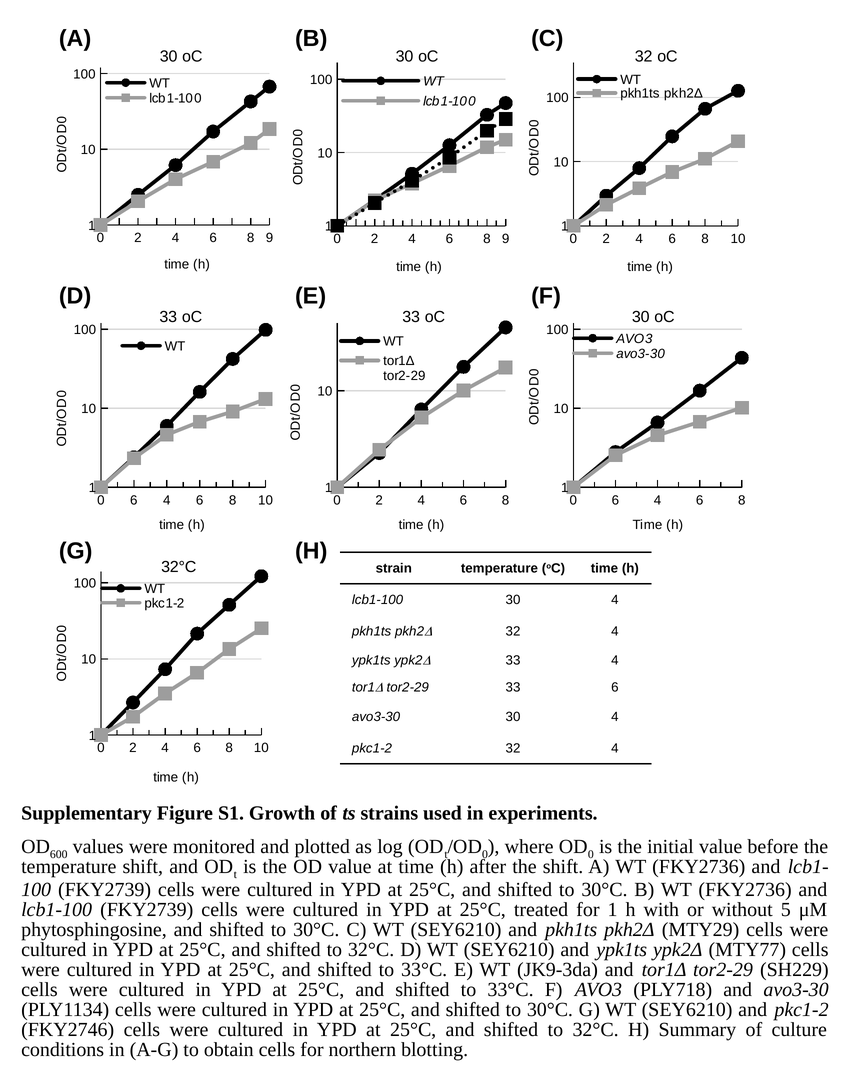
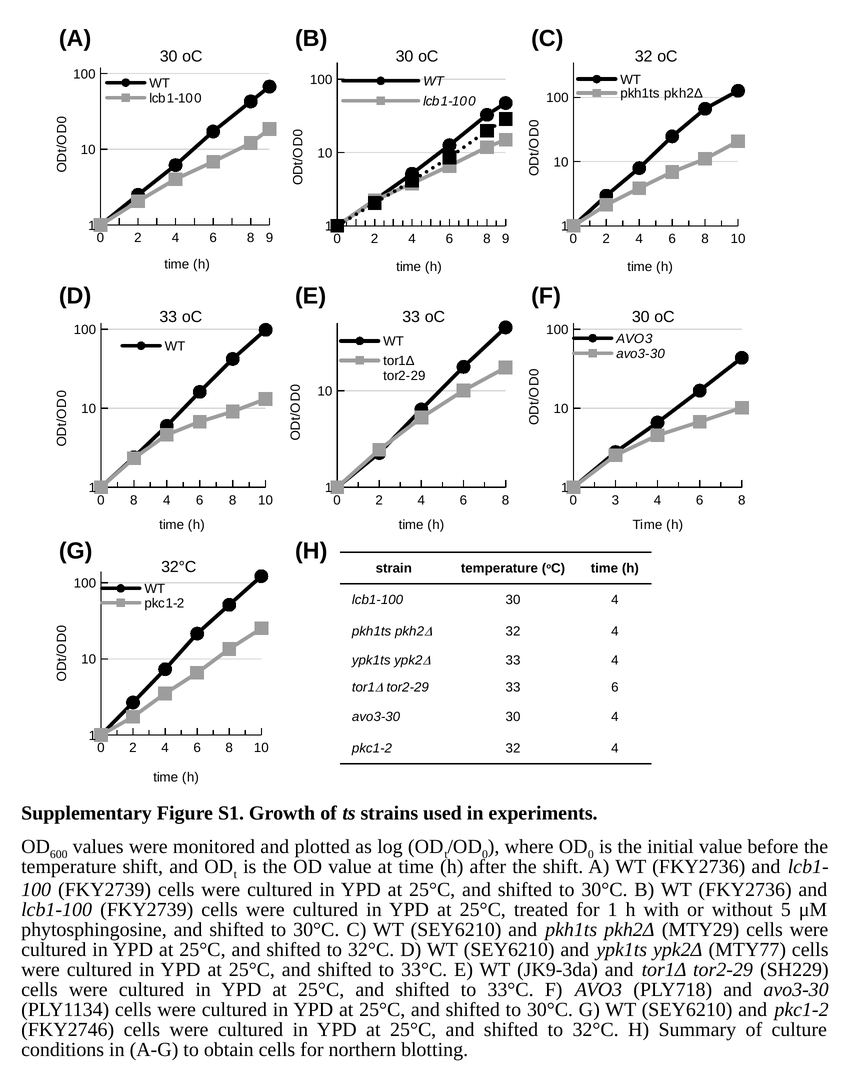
6 at (134, 500): 6 -> 8
6 at (615, 500): 6 -> 3
